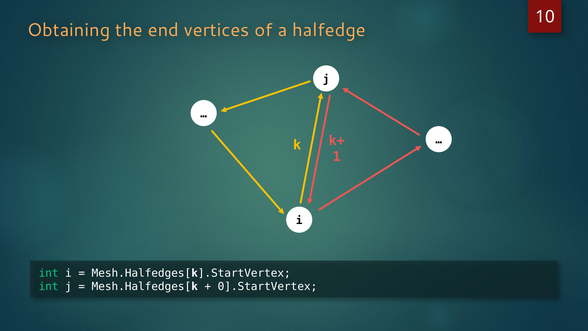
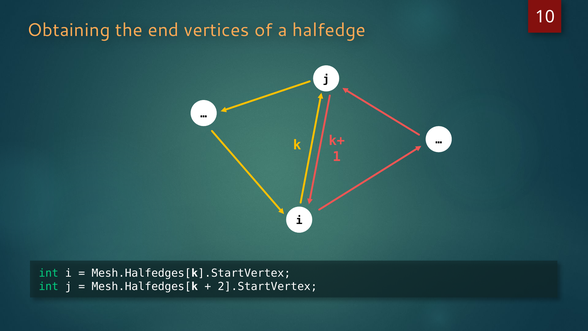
0].StartVertex: 0].StartVertex -> 2].StartVertex
